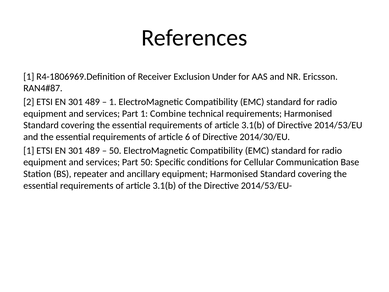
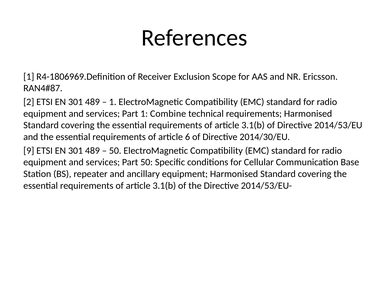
Under: Under -> Scope
1 at (29, 150): 1 -> 9
